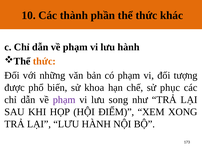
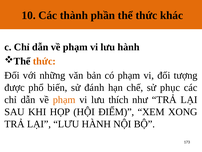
khoa: khoa -> đánh
phạm at (64, 99) colour: purple -> orange
song: song -> thích
